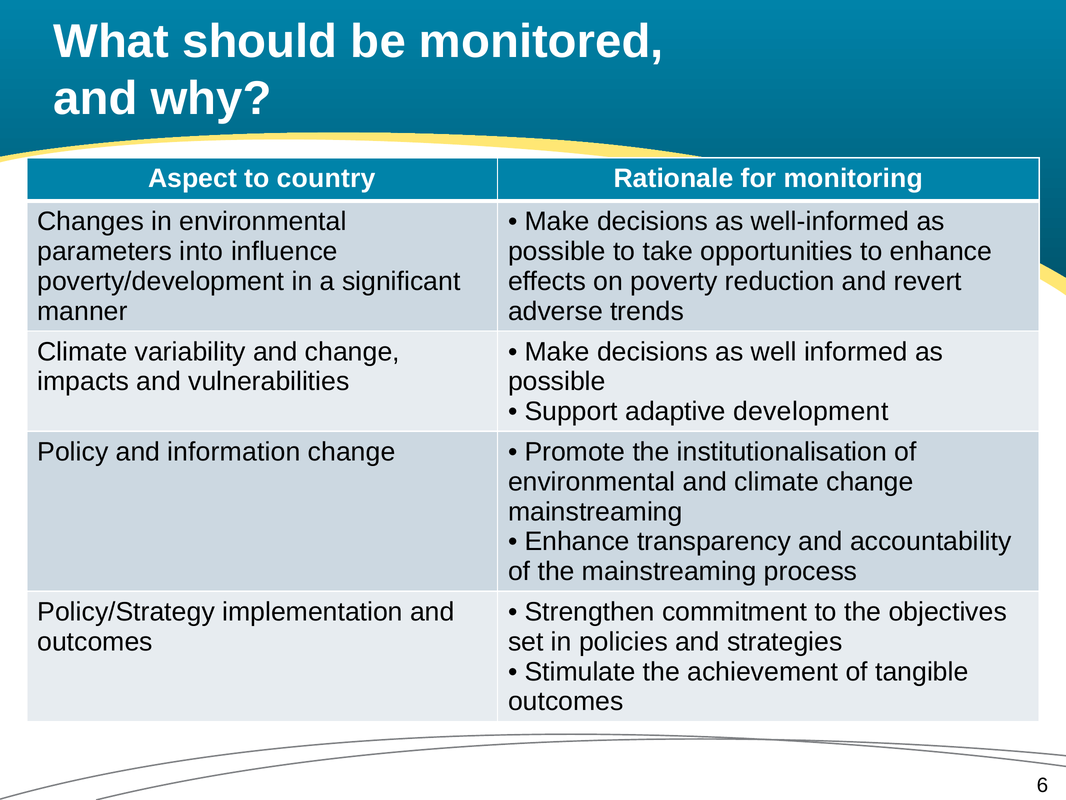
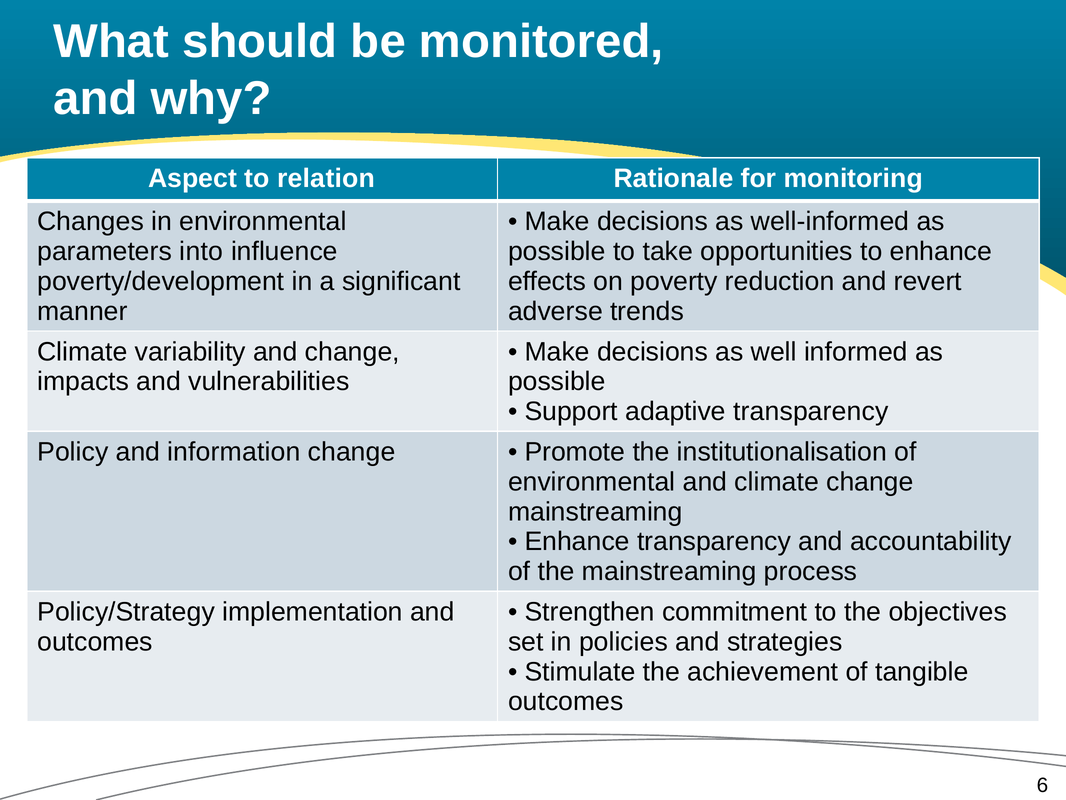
country: country -> relation
adaptive development: development -> transparency
